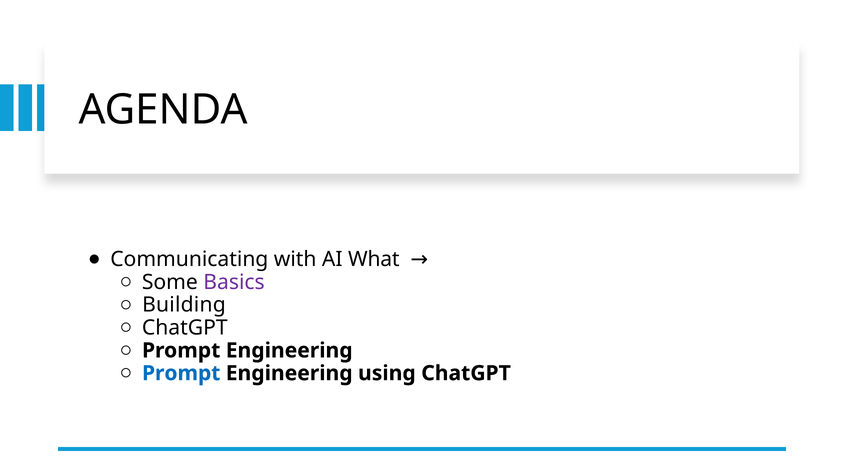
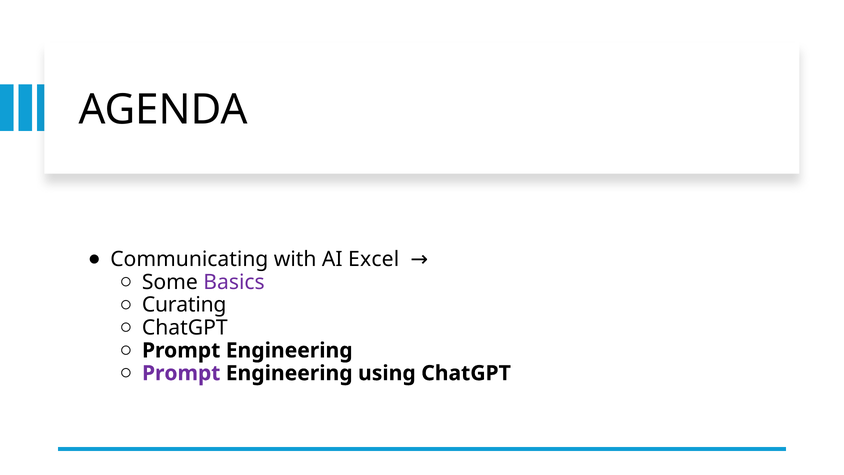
What: What -> Excel
Building: Building -> Curating
Prompt at (181, 373) colour: blue -> purple
